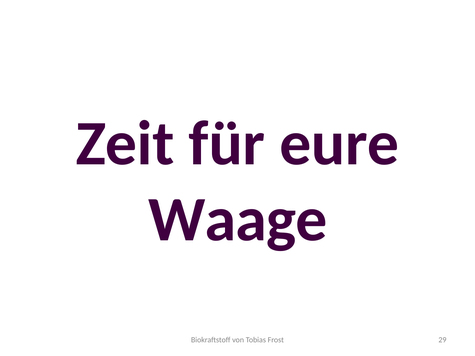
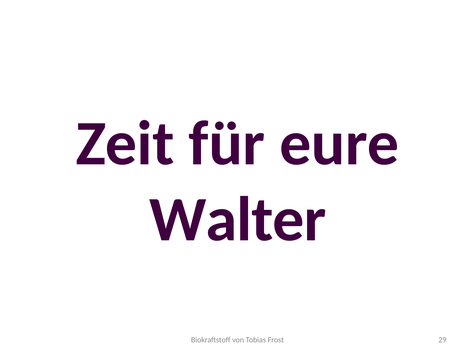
Waage: Waage -> Walter
